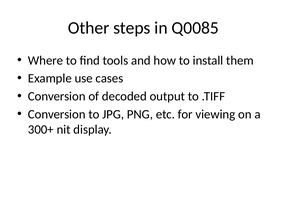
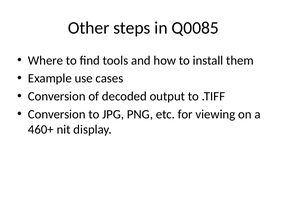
300+: 300+ -> 460+
